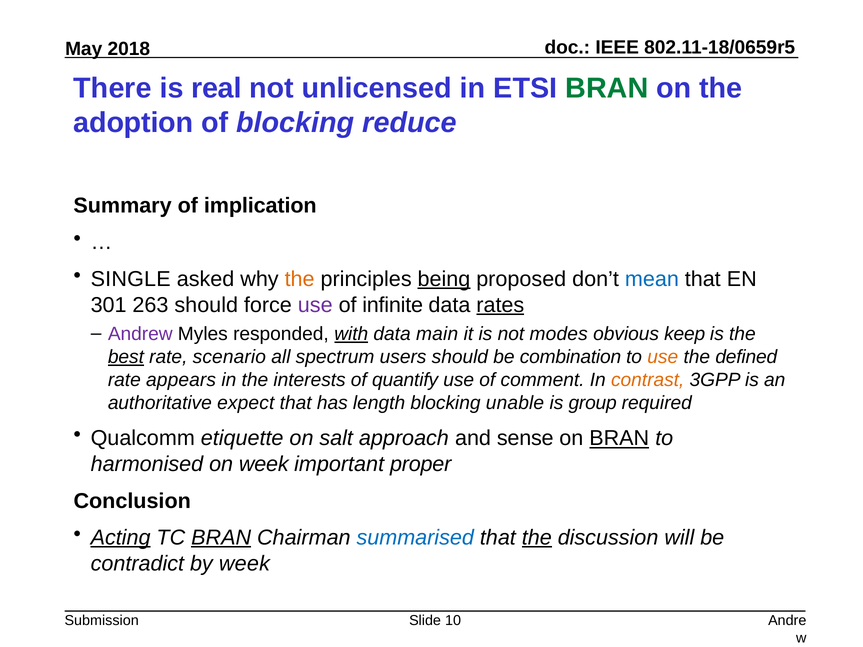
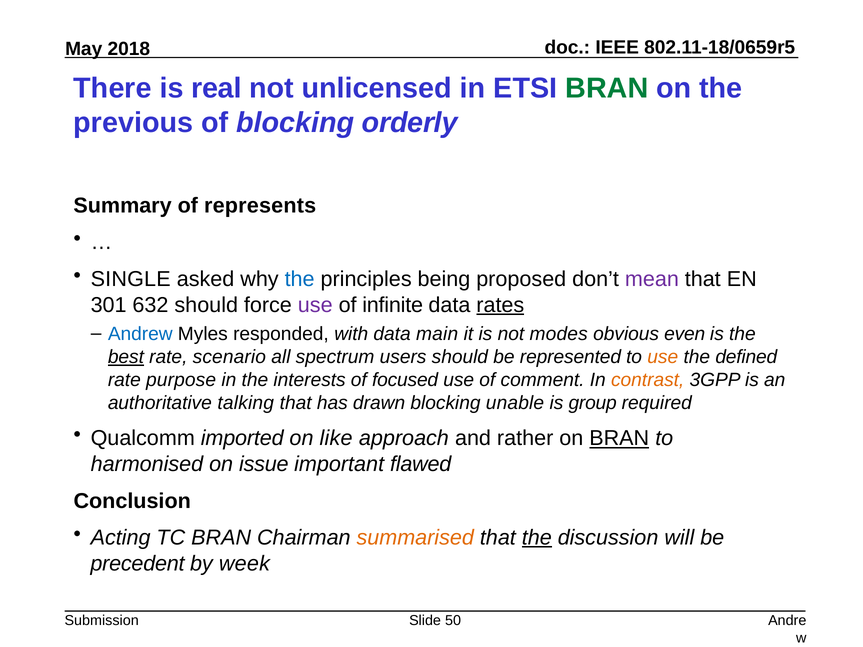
adoption: adoption -> previous
reduce: reduce -> orderly
implication: implication -> represents
the at (300, 279) colour: orange -> blue
being underline: present -> none
mean colour: blue -> purple
263: 263 -> 632
Andrew colour: purple -> blue
with underline: present -> none
keep: keep -> even
combination: combination -> represented
appears: appears -> purpose
quantify: quantify -> focused
expect: expect -> talking
length: length -> drawn
etiquette: etiquette -> imported
salt: salt -> like
sense: sense -> rather
on week: week -> issue
proper: proper -> flawed
Acting underline: present -> none
BRAN at (221, 538) underline: present -> none
summarised colour: blue -> orange
contradict: contradict -> precedent
10: 10 -> 50
